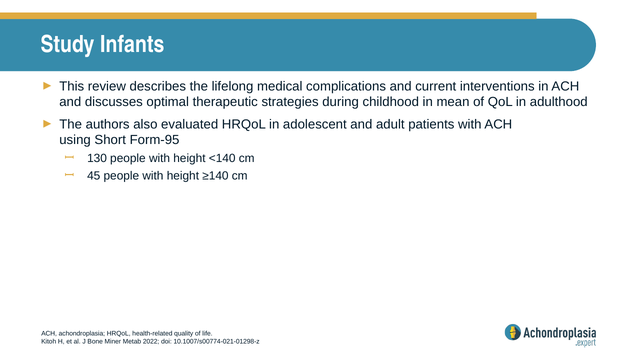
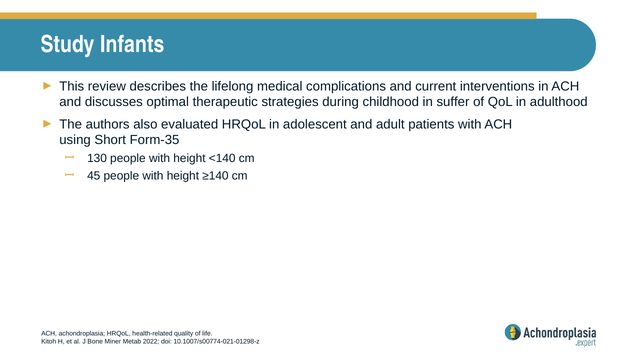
mean: mean -> suffer
Form-95: Form-95 -> Form-35
